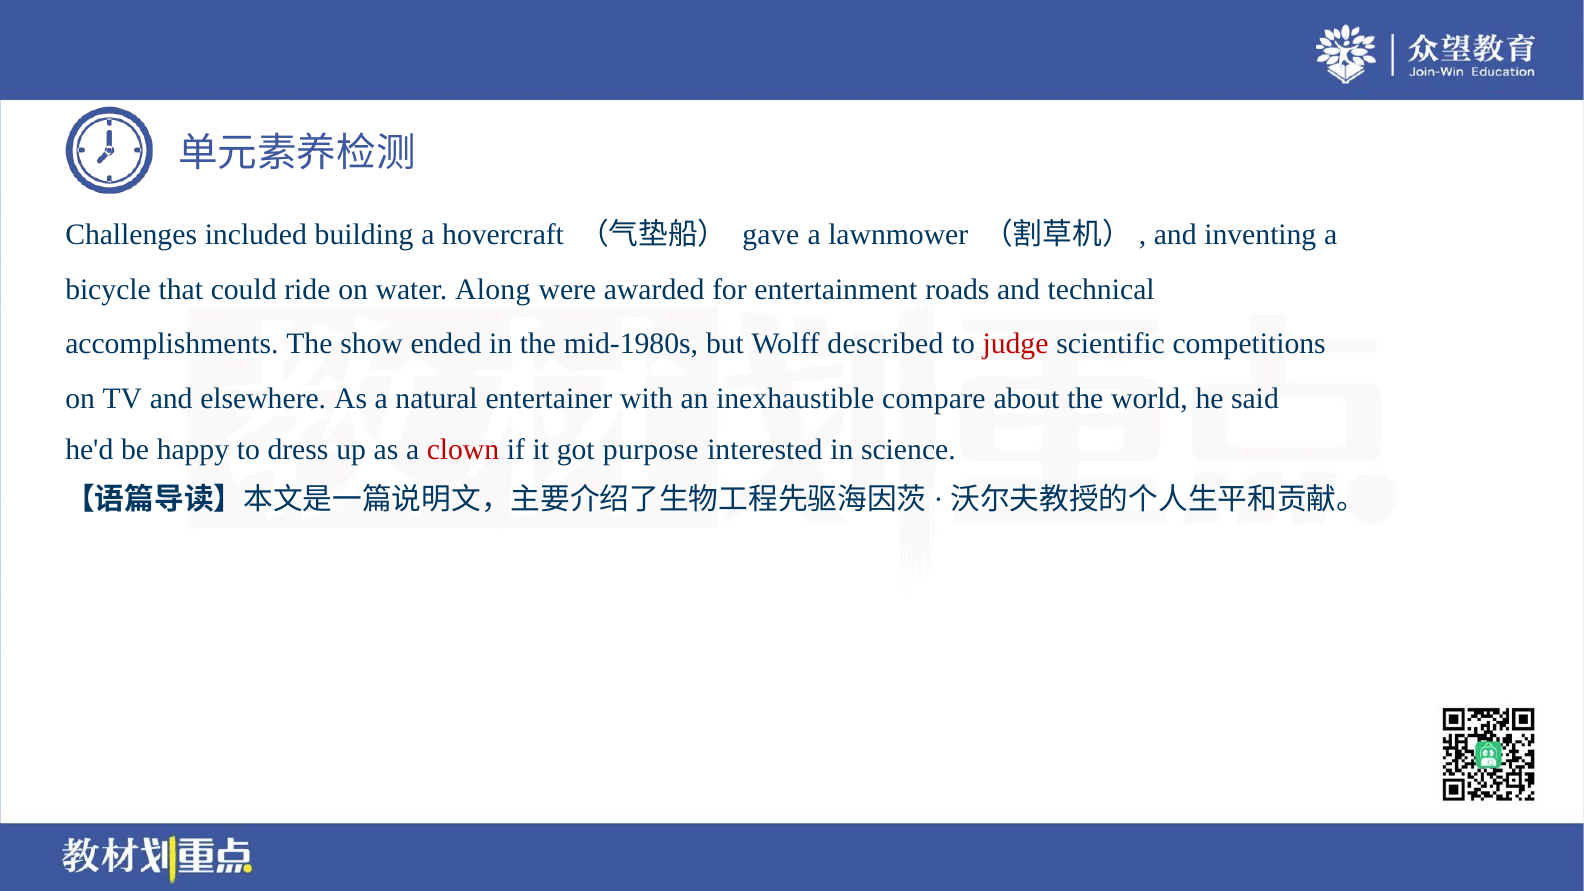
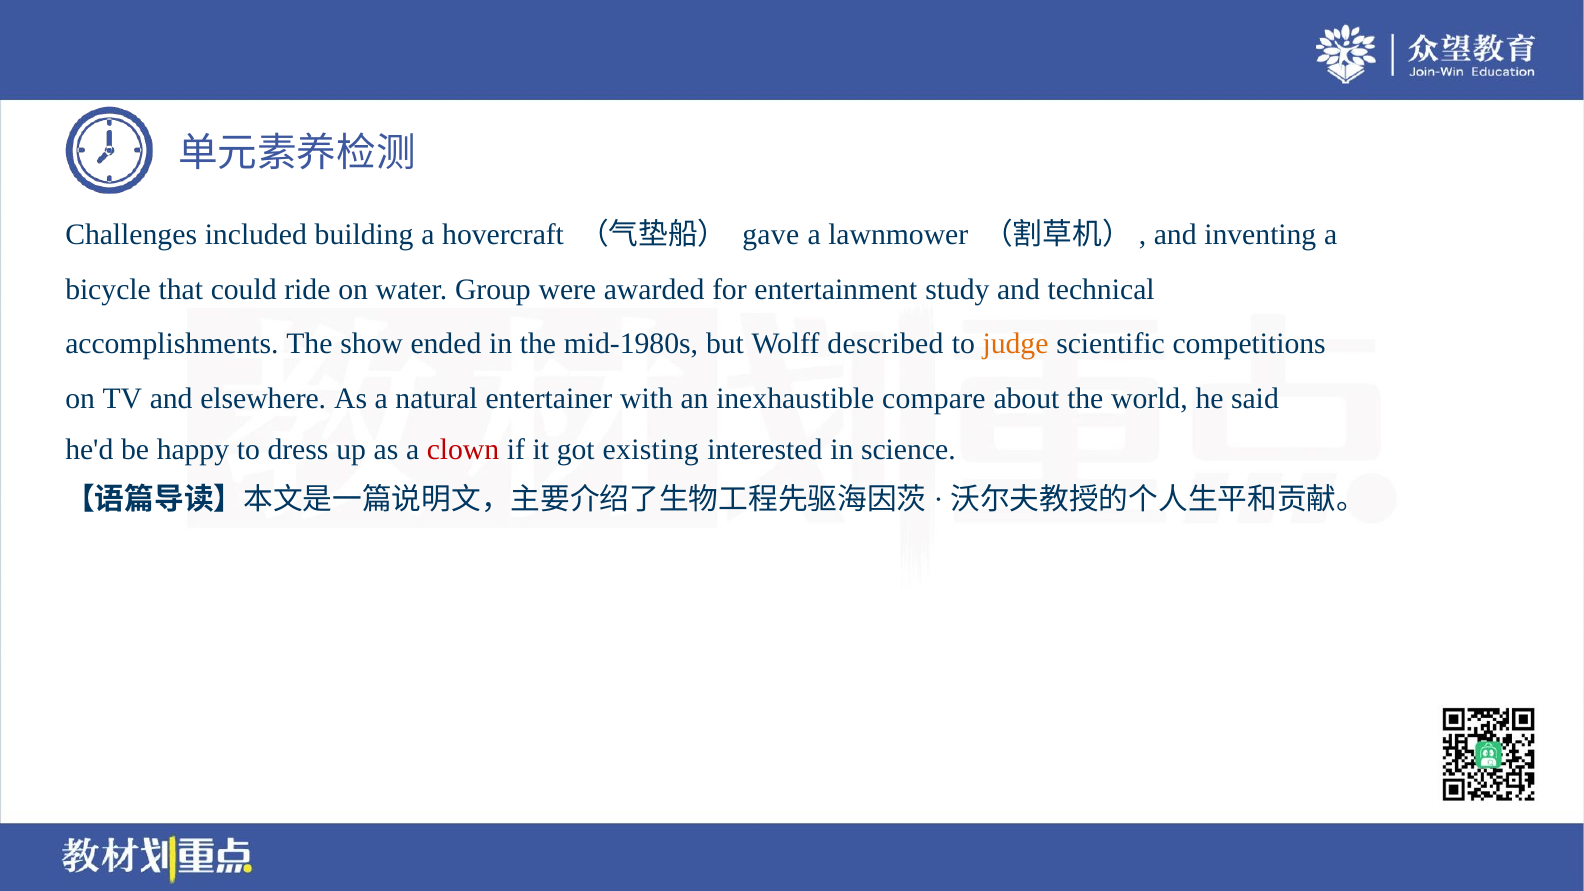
Along: Along -> Group
roads: roads -> study
judge colour: red -> orange
purpose: purpose -> existing
